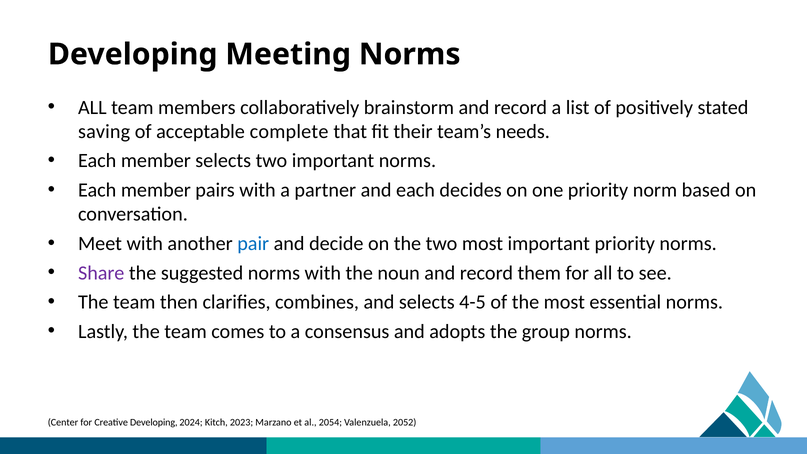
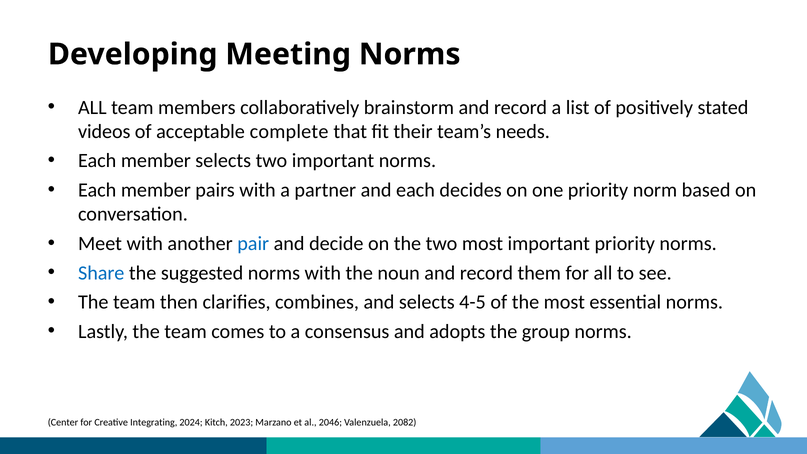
saving: saving -> videos
Share colour: purple -> blue
Creative Developing: Developing -> Integrating
2054: 2054 -> 2046
2052: 2052 -> 2082
